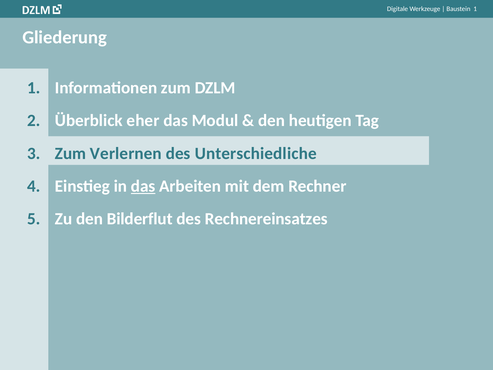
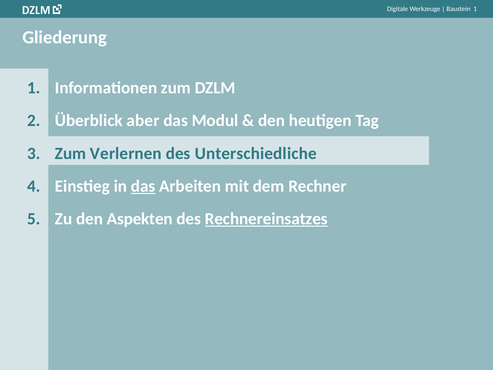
eher: eher -> aber
Bilderflut: Bilderflut -> Aspekten
Rechnereinsatzes underline: none -> present
